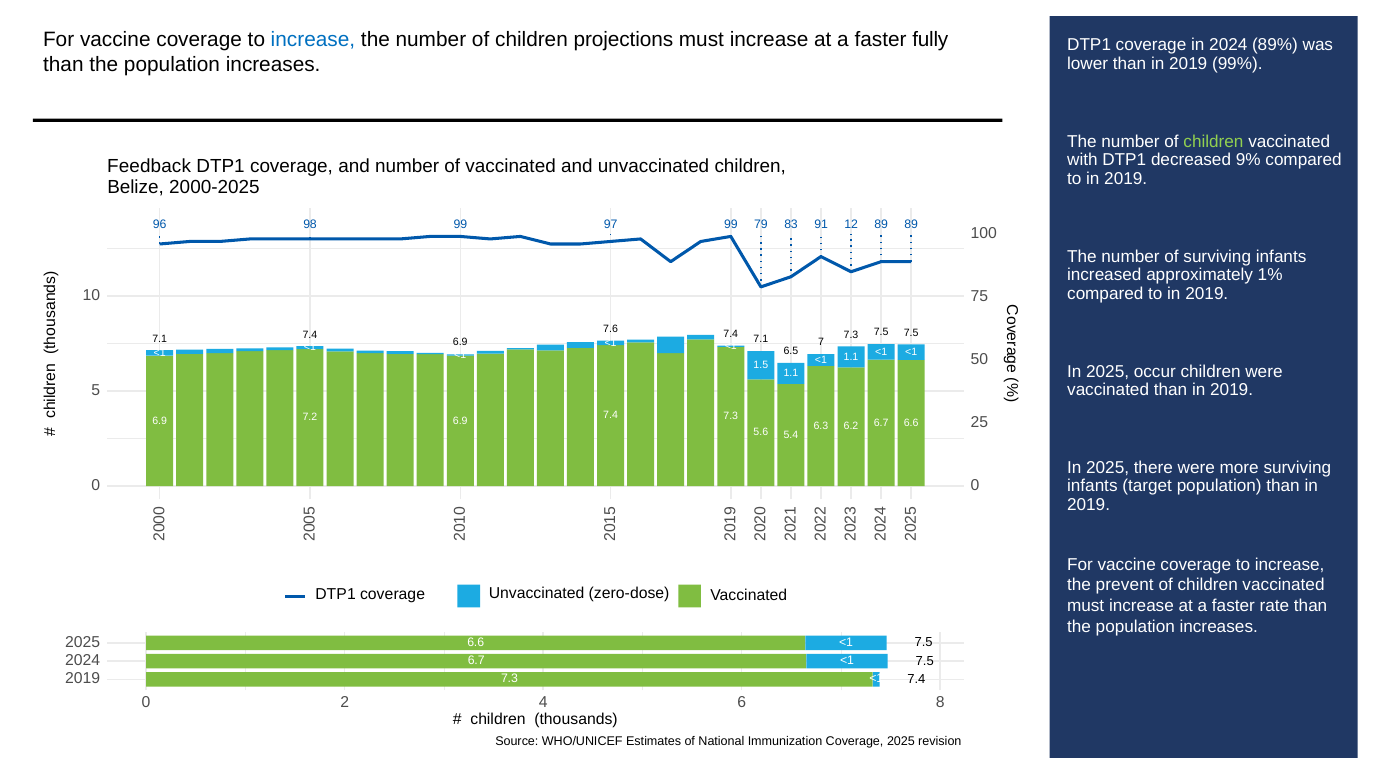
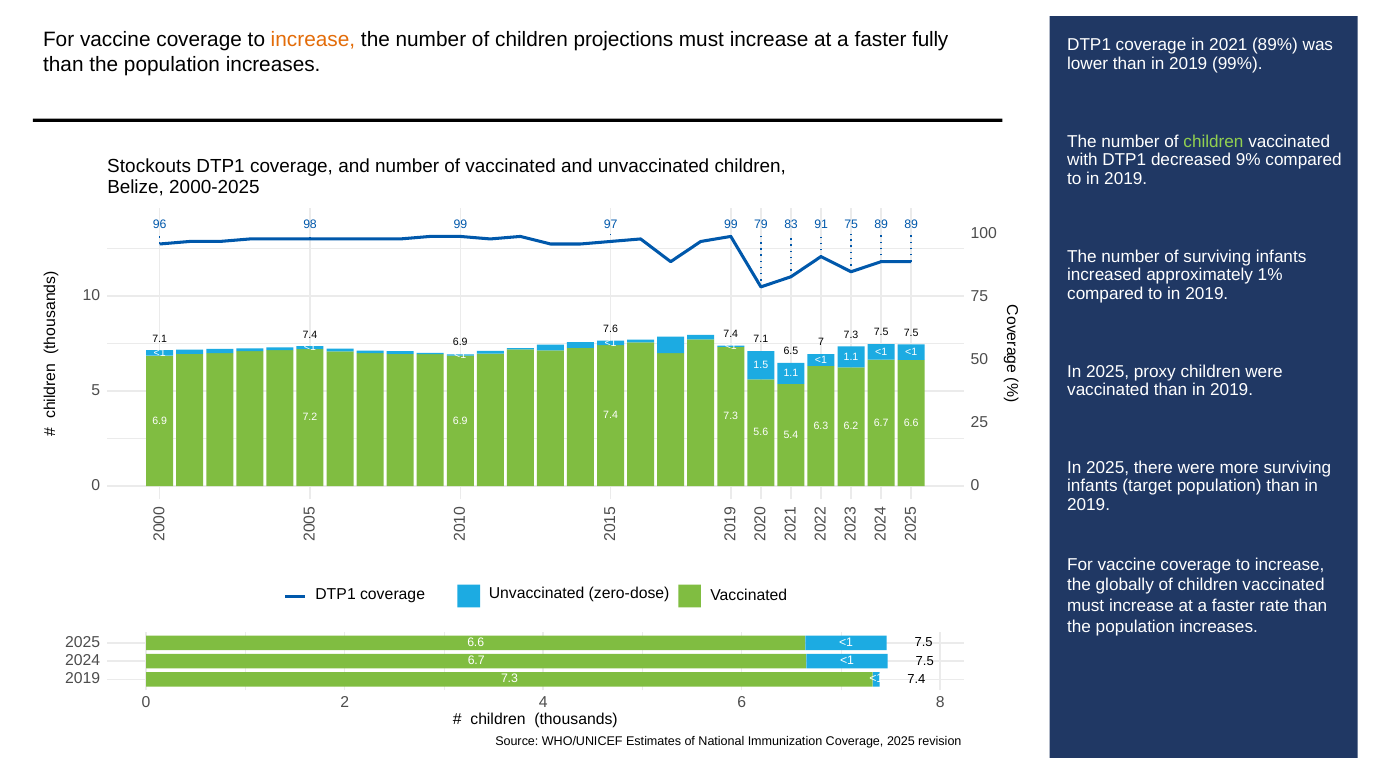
increase at (313, 40) colour: blue -> orange
in 2024: 2024 -> 2021
Feedback: Feedback -> Stockouts
91 12: 12 -> 75
occur: occur -> proxy
prevent: prevent -> globally
